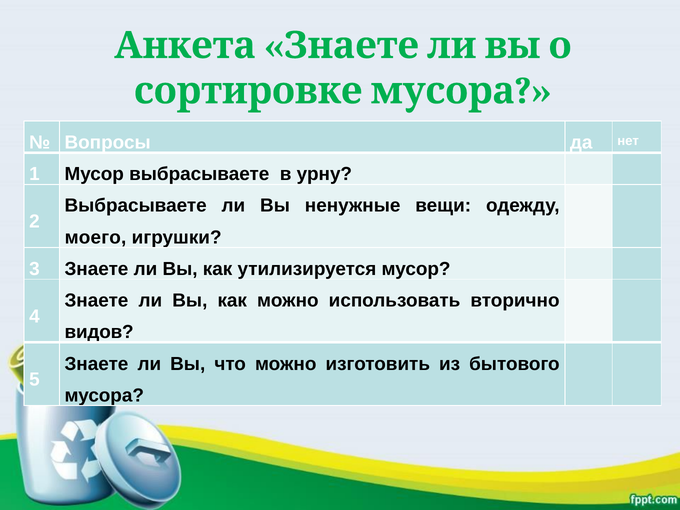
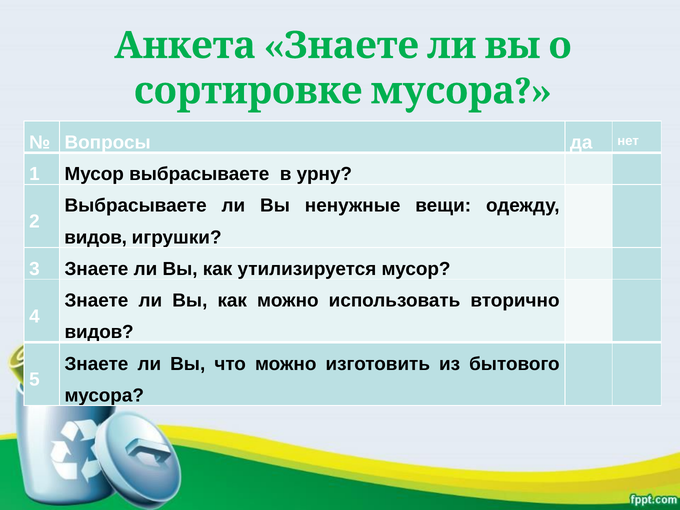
моего at (95, 237): моего -> видов
